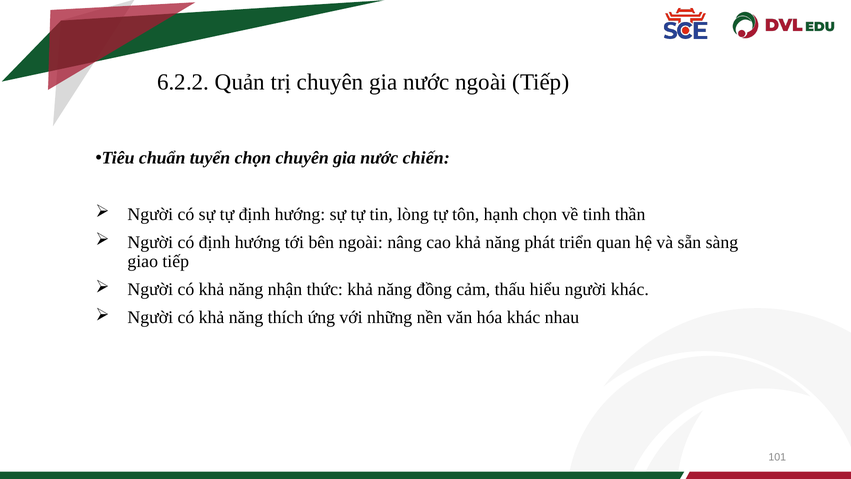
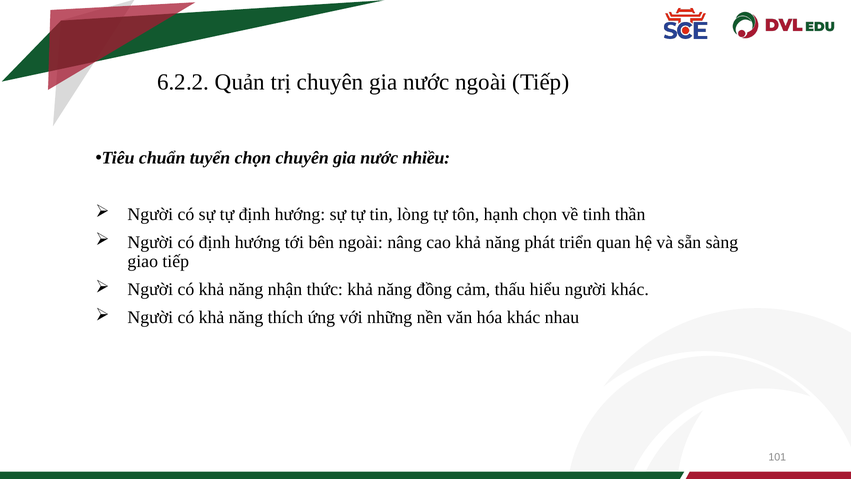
chiến: chiến -> nhiều
